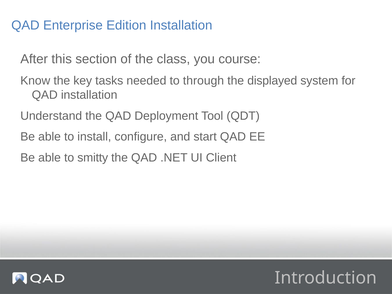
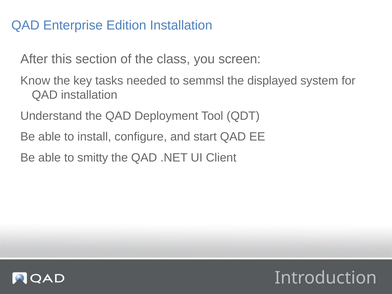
course: course -> screen
through: through -> semmsl
